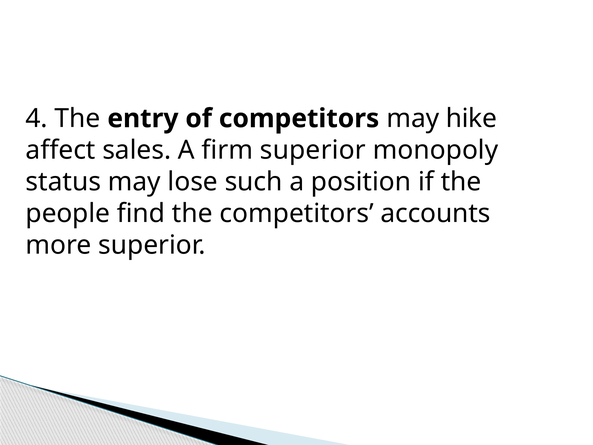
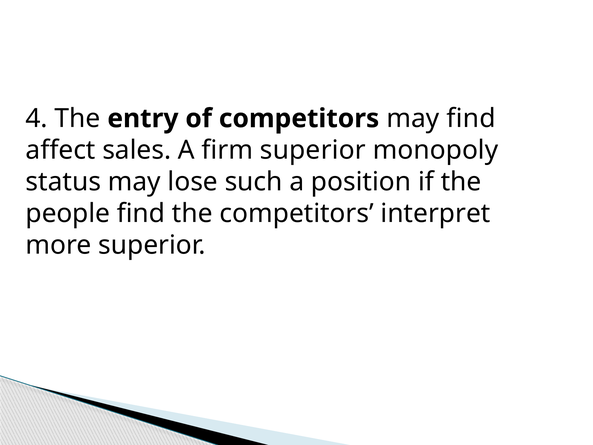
may hike: hike -> find
accounts: accounts -> interpret
